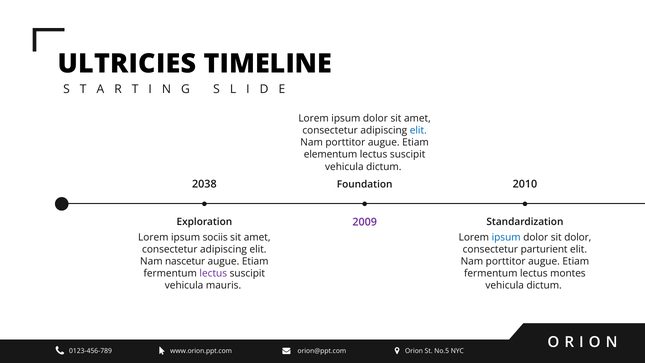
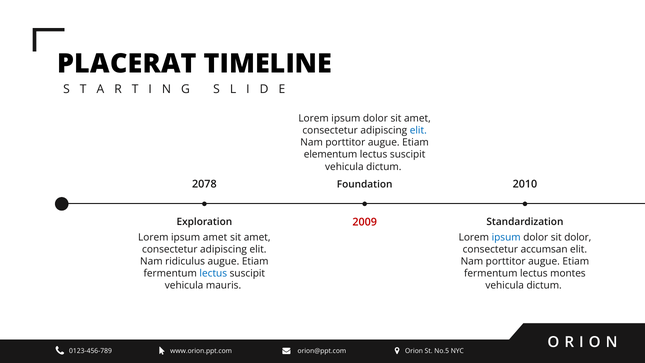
ULTRICIES: ULTRICIES -> PLACERAT
2038: 2038 -> 2078
2009 colour: purple -> red
ipsum sociis: sociis -> amet
parturient: parturient -> accumsan
nascetur: nascetur -> ridiculus
lectus at (213, 273) colour: purple -> blue
